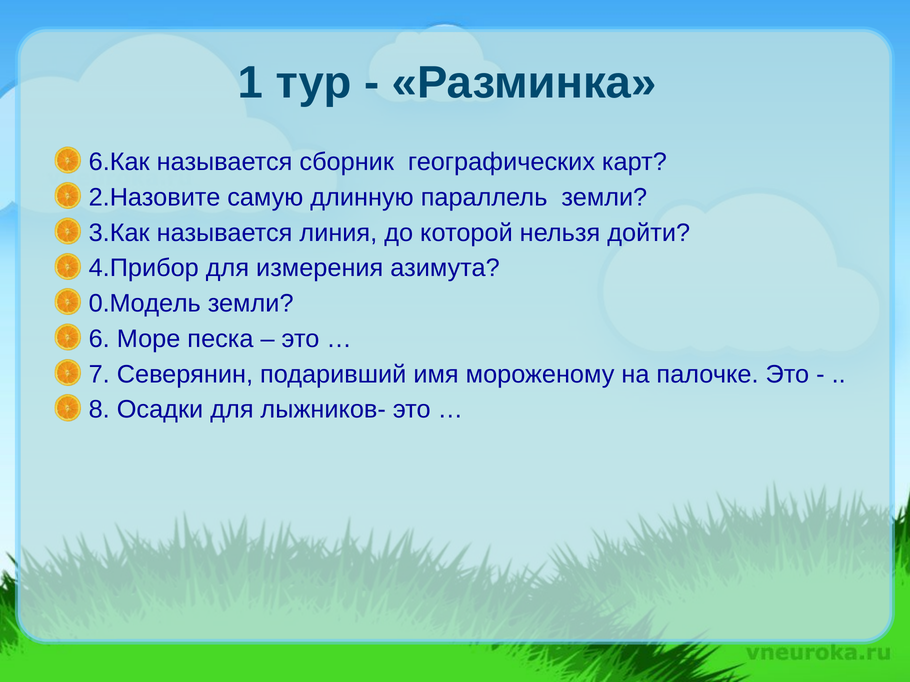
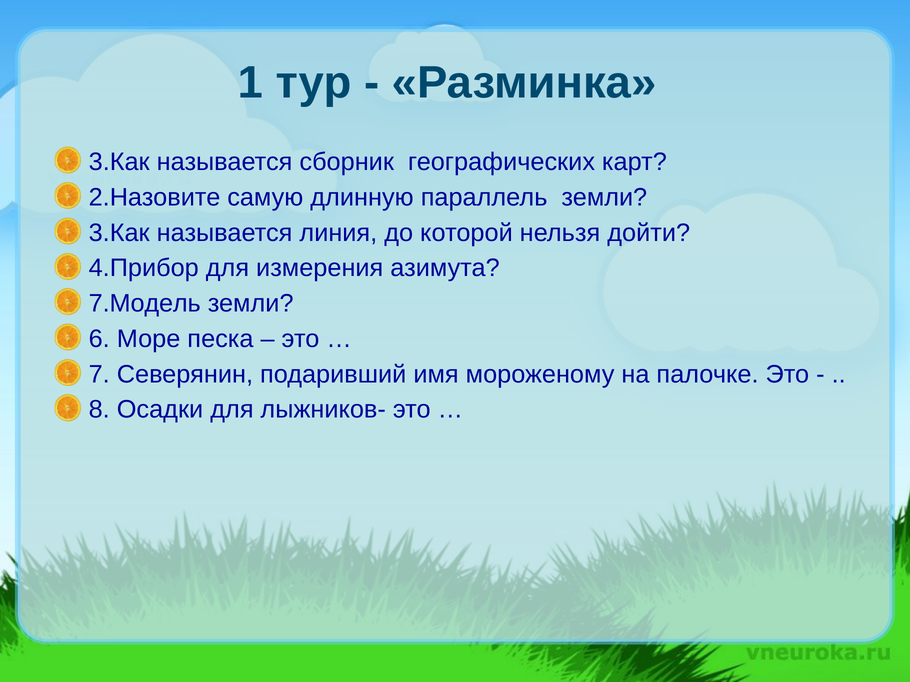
6.Как at (119, 162): 6.Как -> 3.Как
0.Модель: 0.Модель -> 7.Модель
